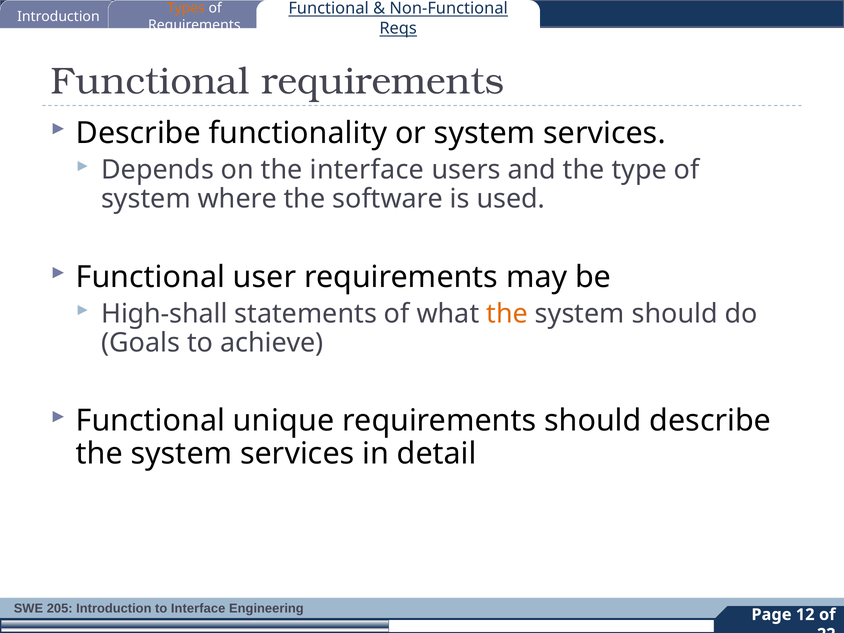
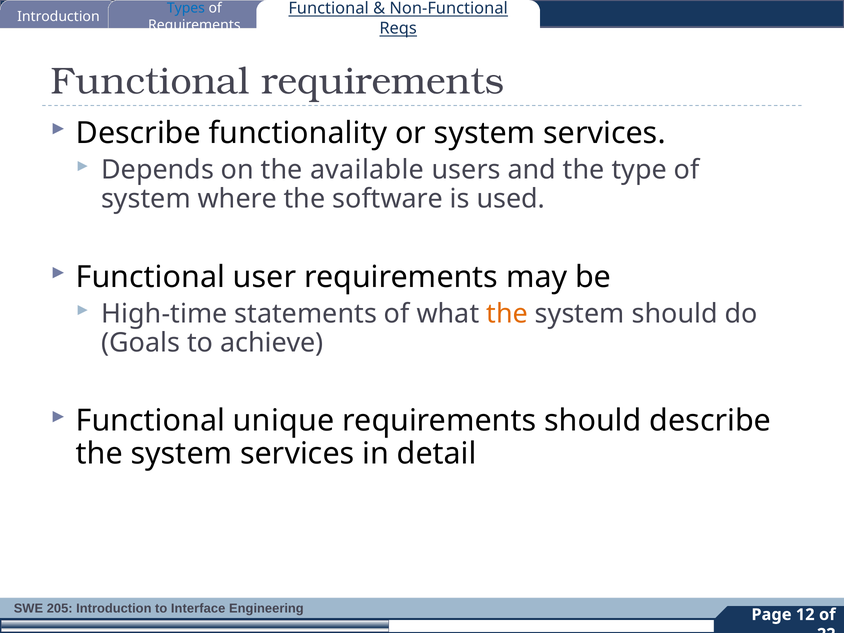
Types colour: orange -> blue
the interface: interface -> available
High-shall: High-shall -> High-time
